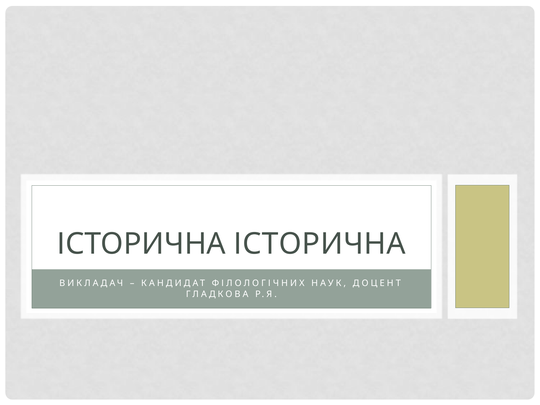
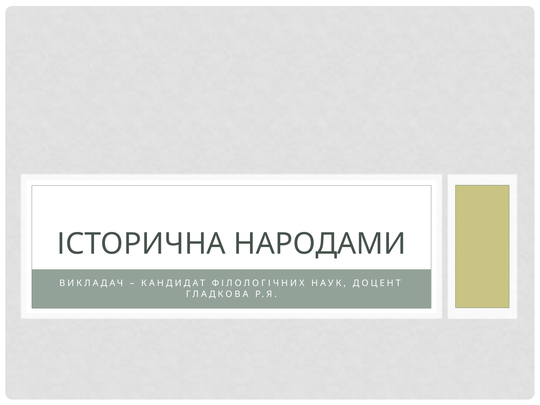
ІСТОРИЧНА ІСТОРИЧНА: ІСТОРИЧНА -> НАРОДАМИ
